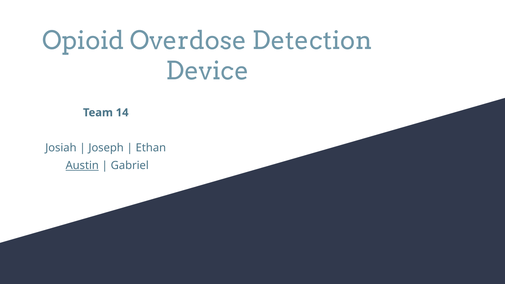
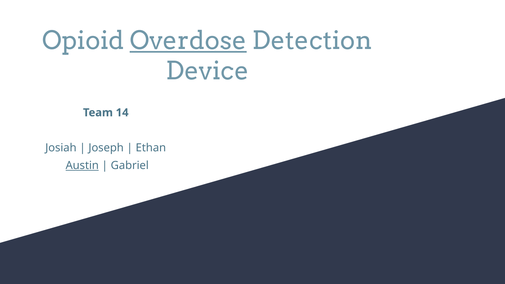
Overdose underline: none -> present
